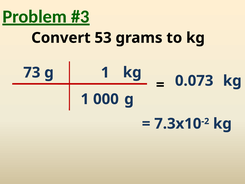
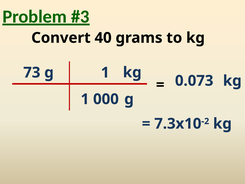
53: 53 -> 40
